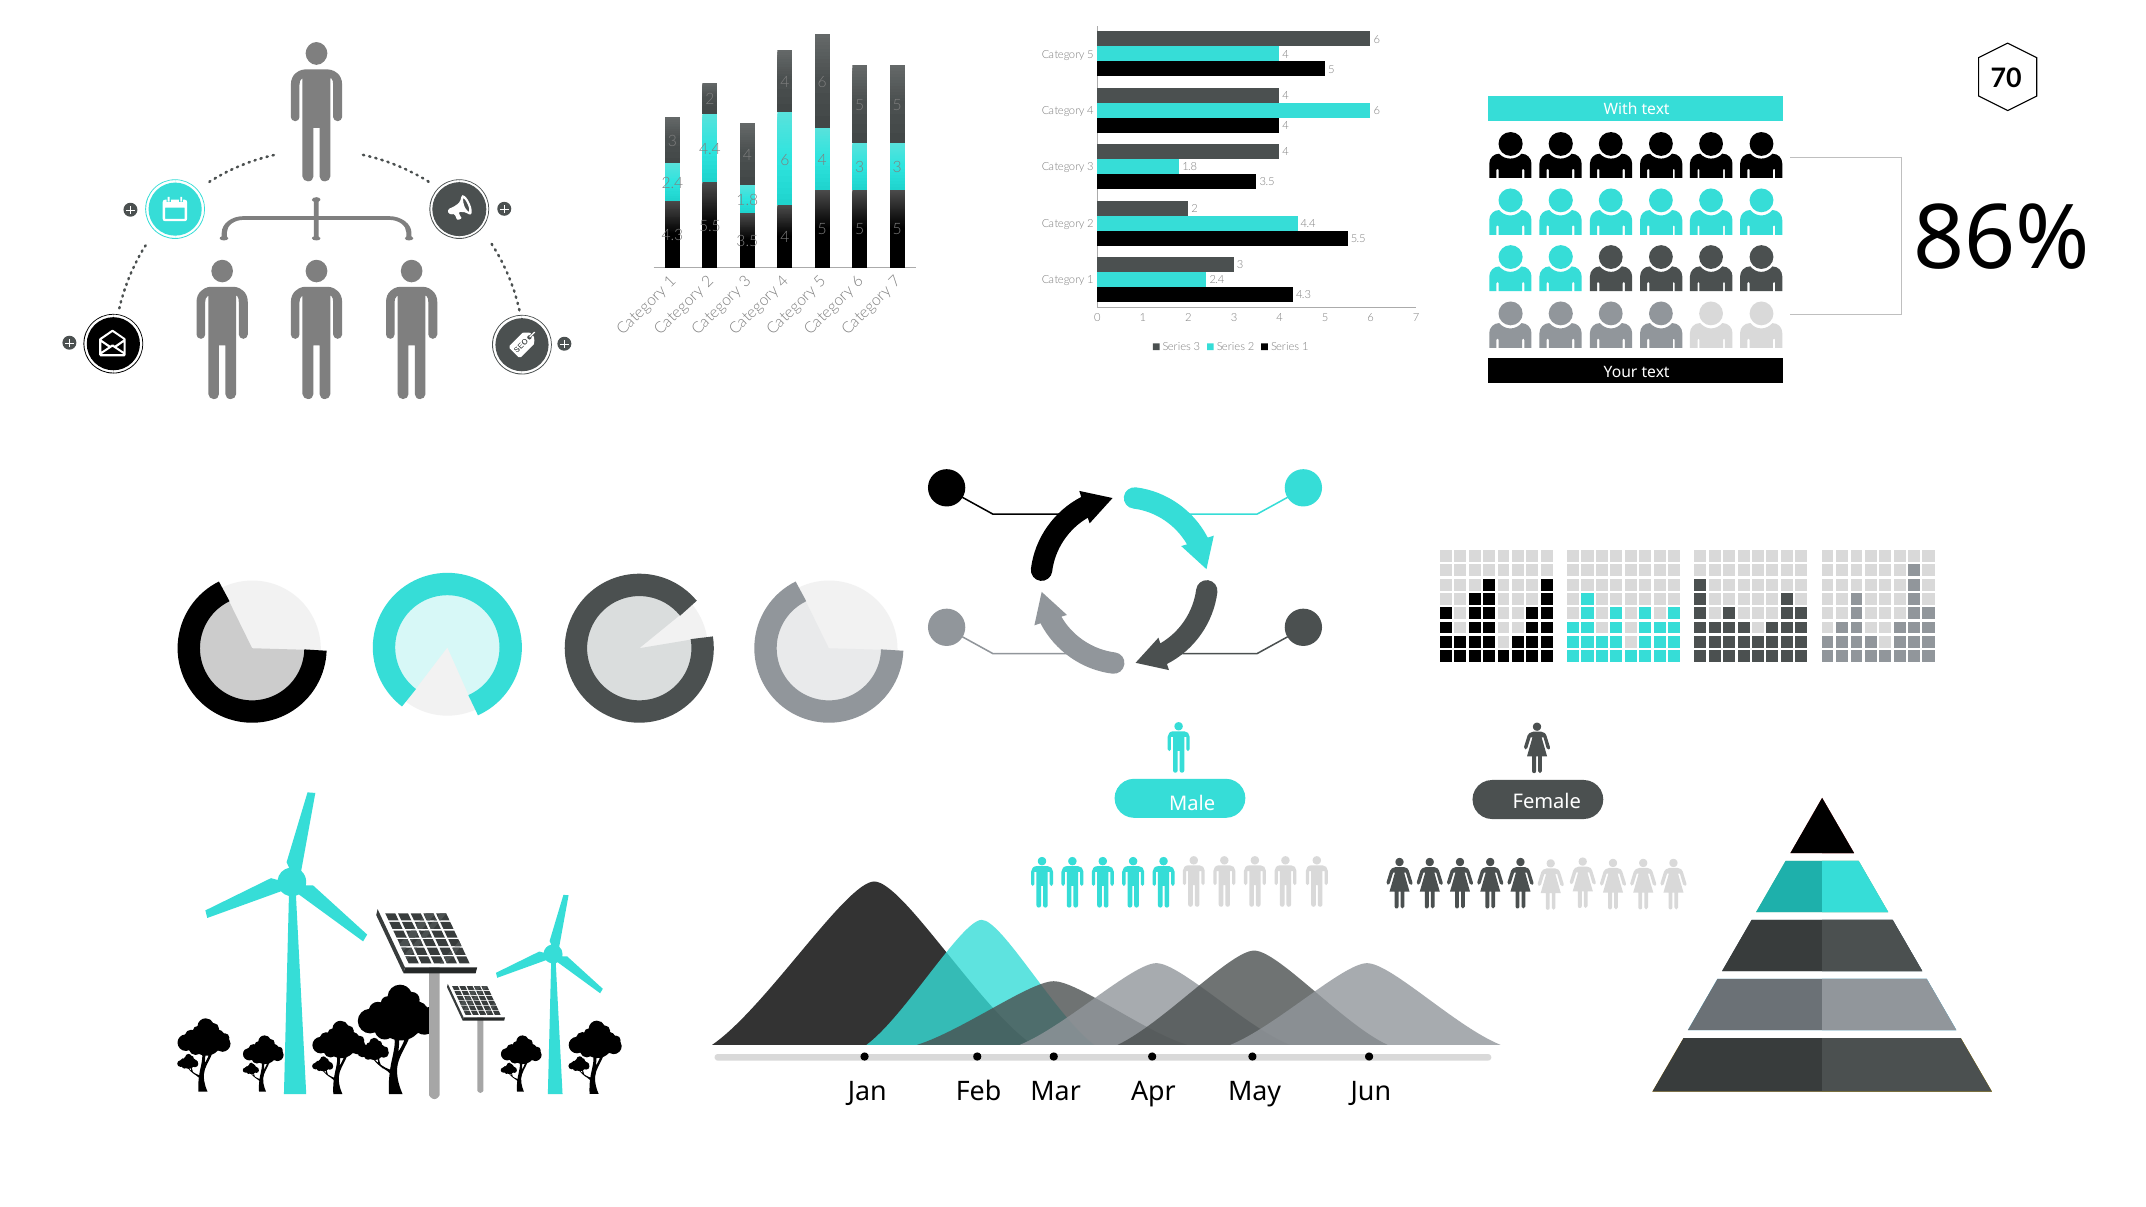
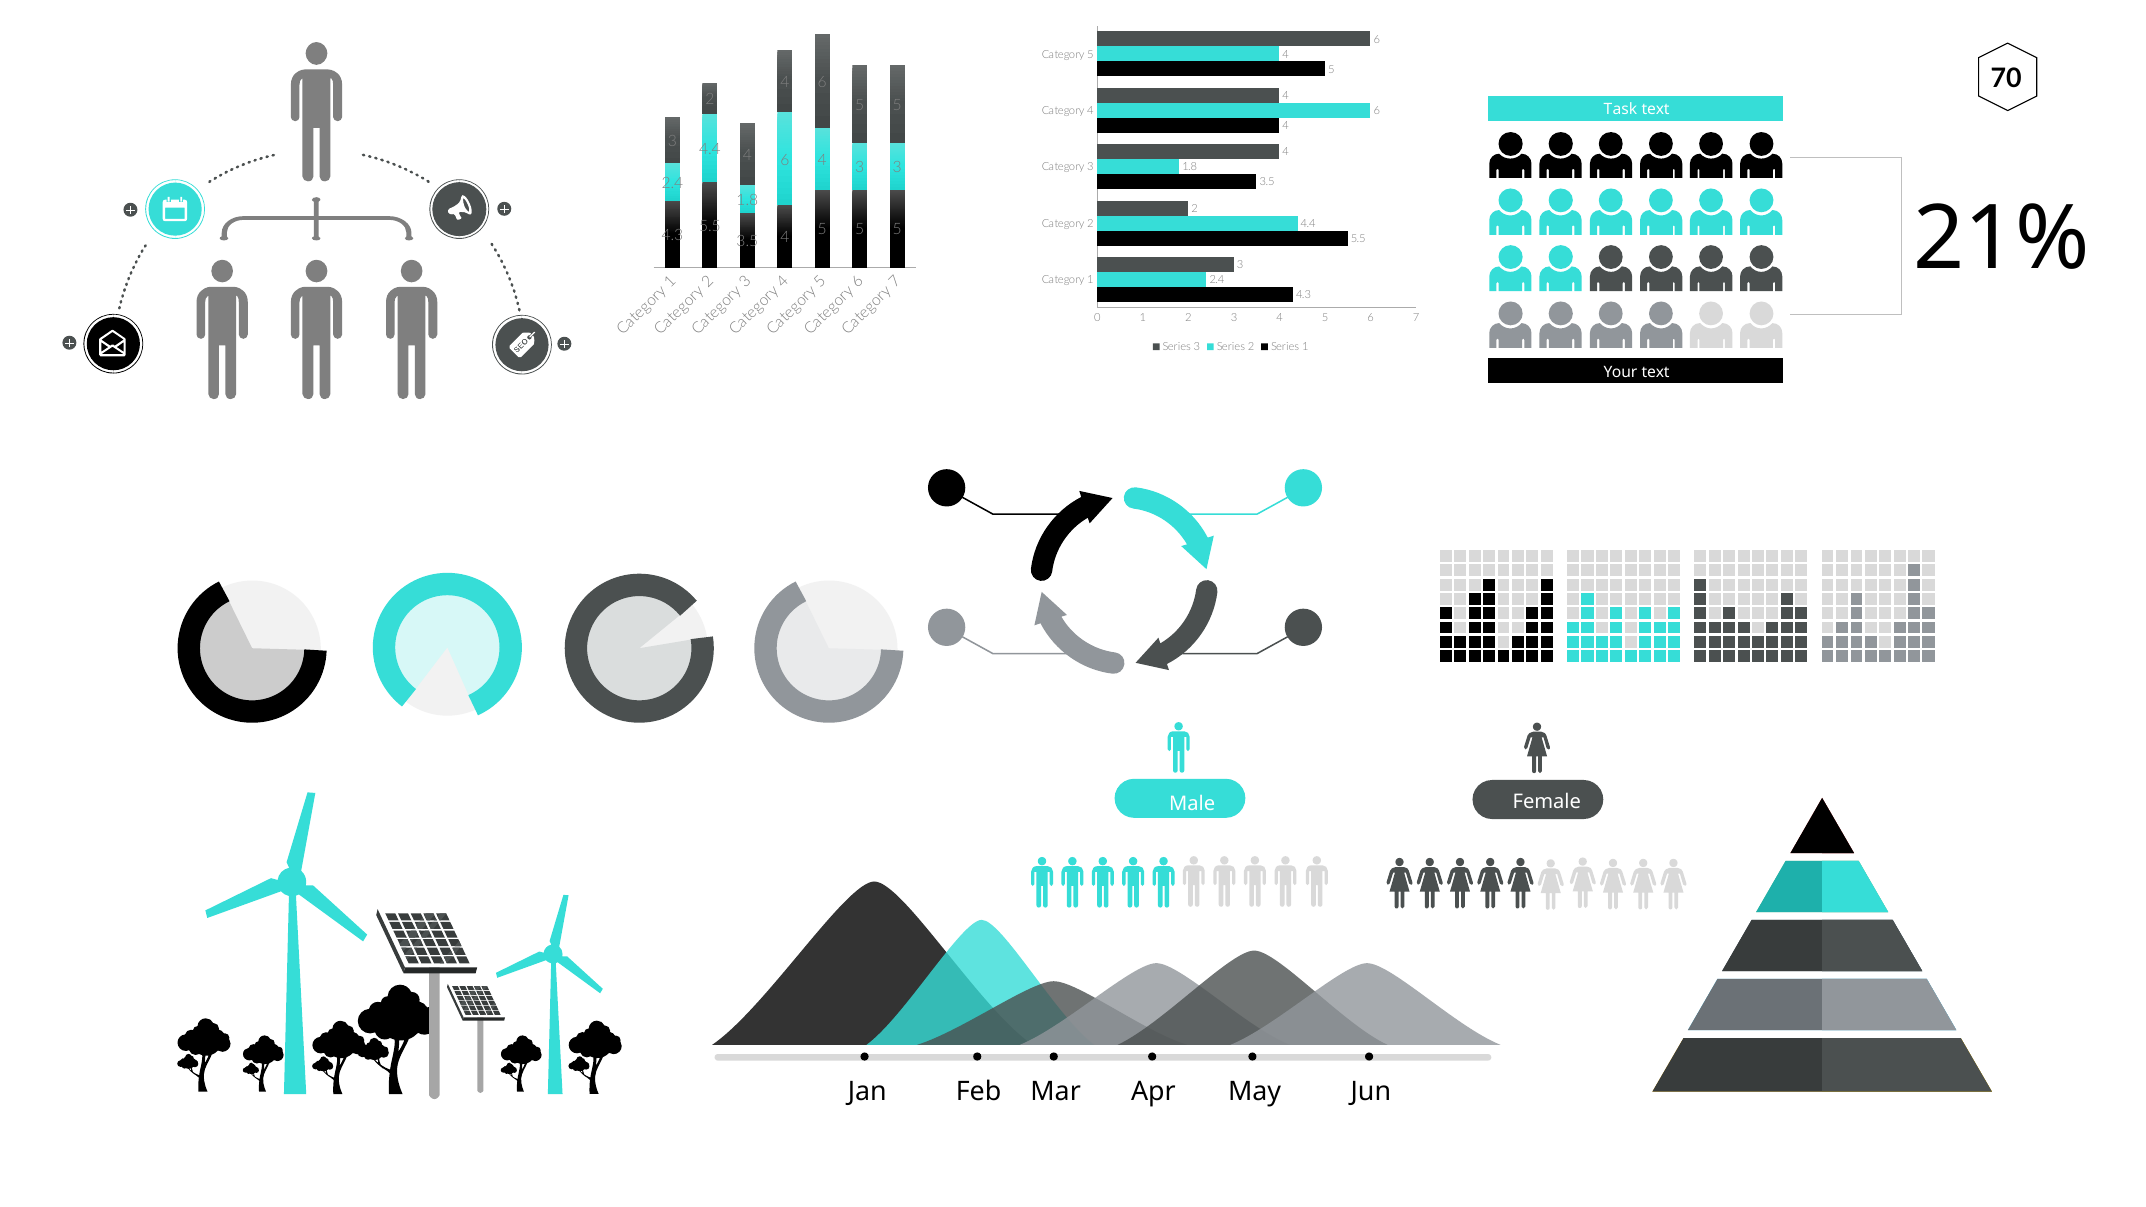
With: With -> Task
86%: 86% -> 21%
